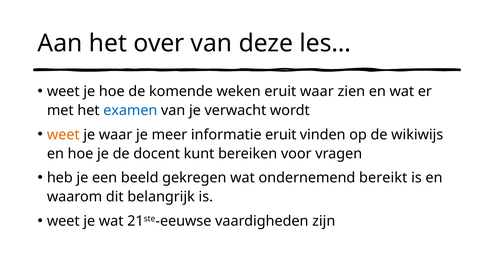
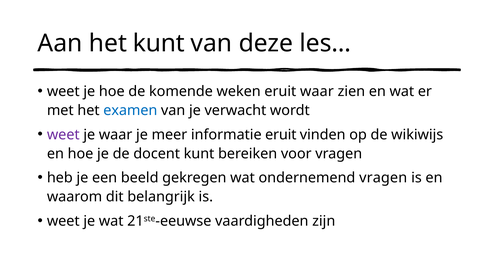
het over: over -> kunt
weet at (63, 135) colour: orange -> purple
ondernemend bereikt: bereikt -> vragen
